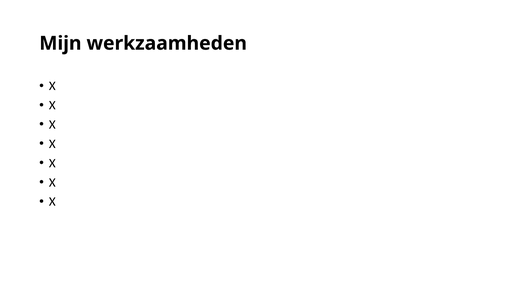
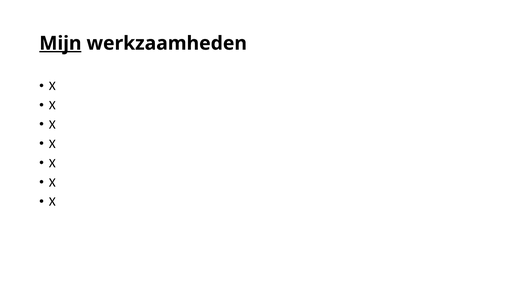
Mijn underline: none -> present
